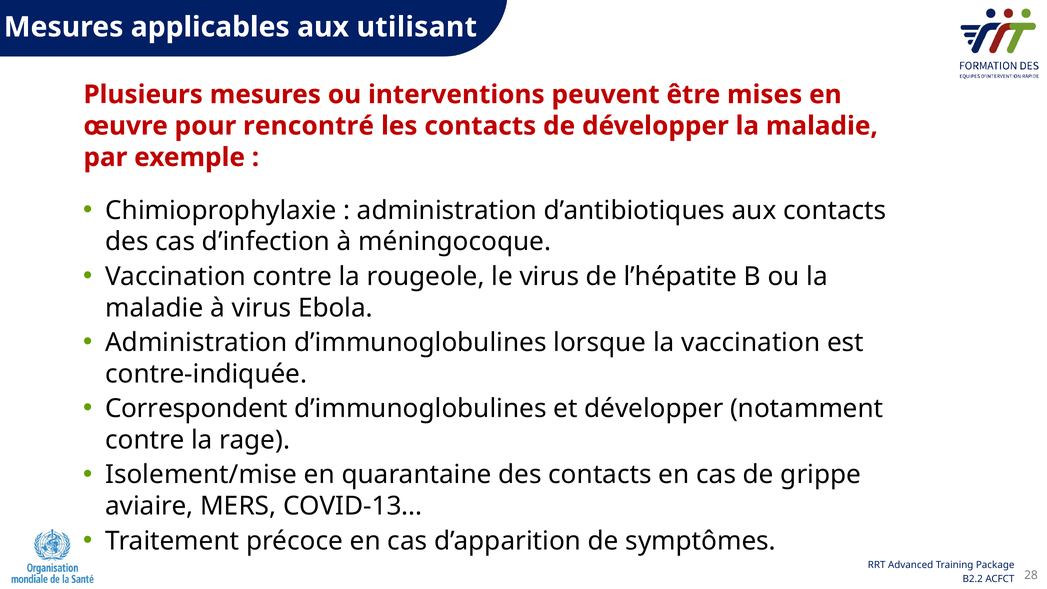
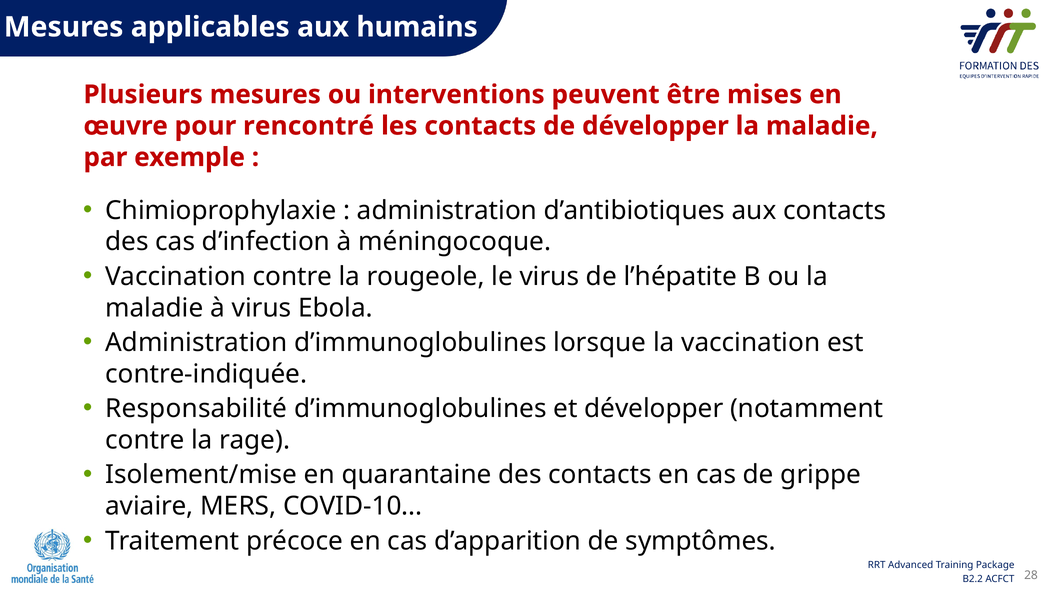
utilisant: utilisant -> humains
Correspondent: Correspondent -> Responsabilité
COVID-13: COVID-13 -> COVID-10
